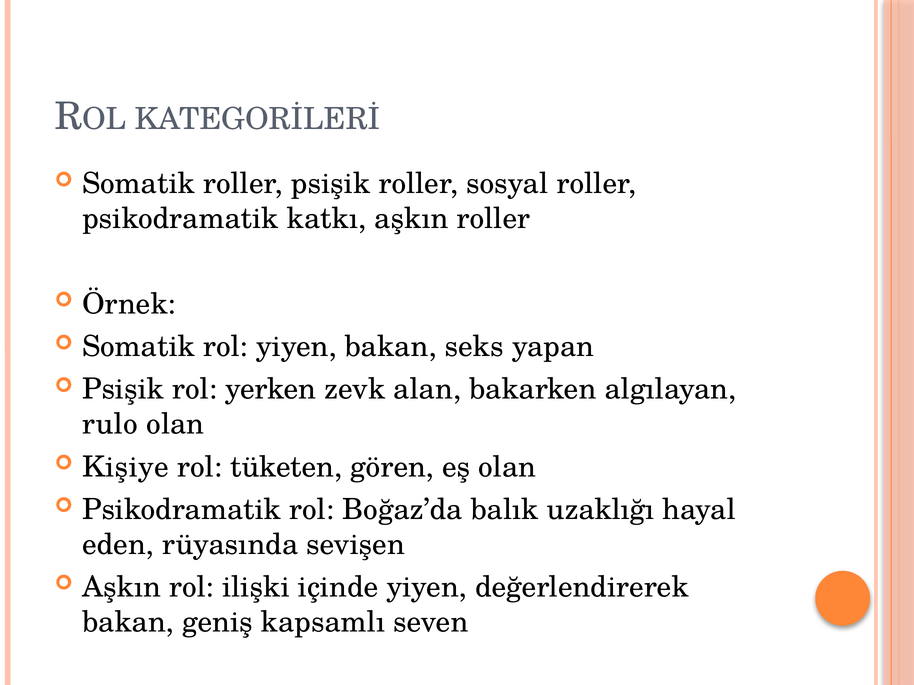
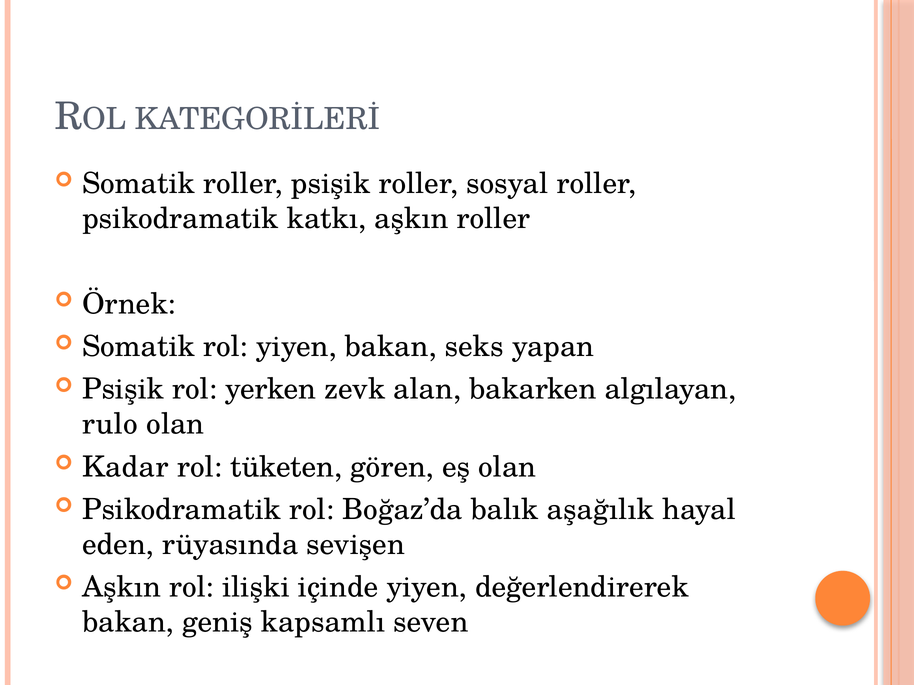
Kişiye: Kişiye -> Kadar
uzaklığı: uzaklığı -> aşağılık
